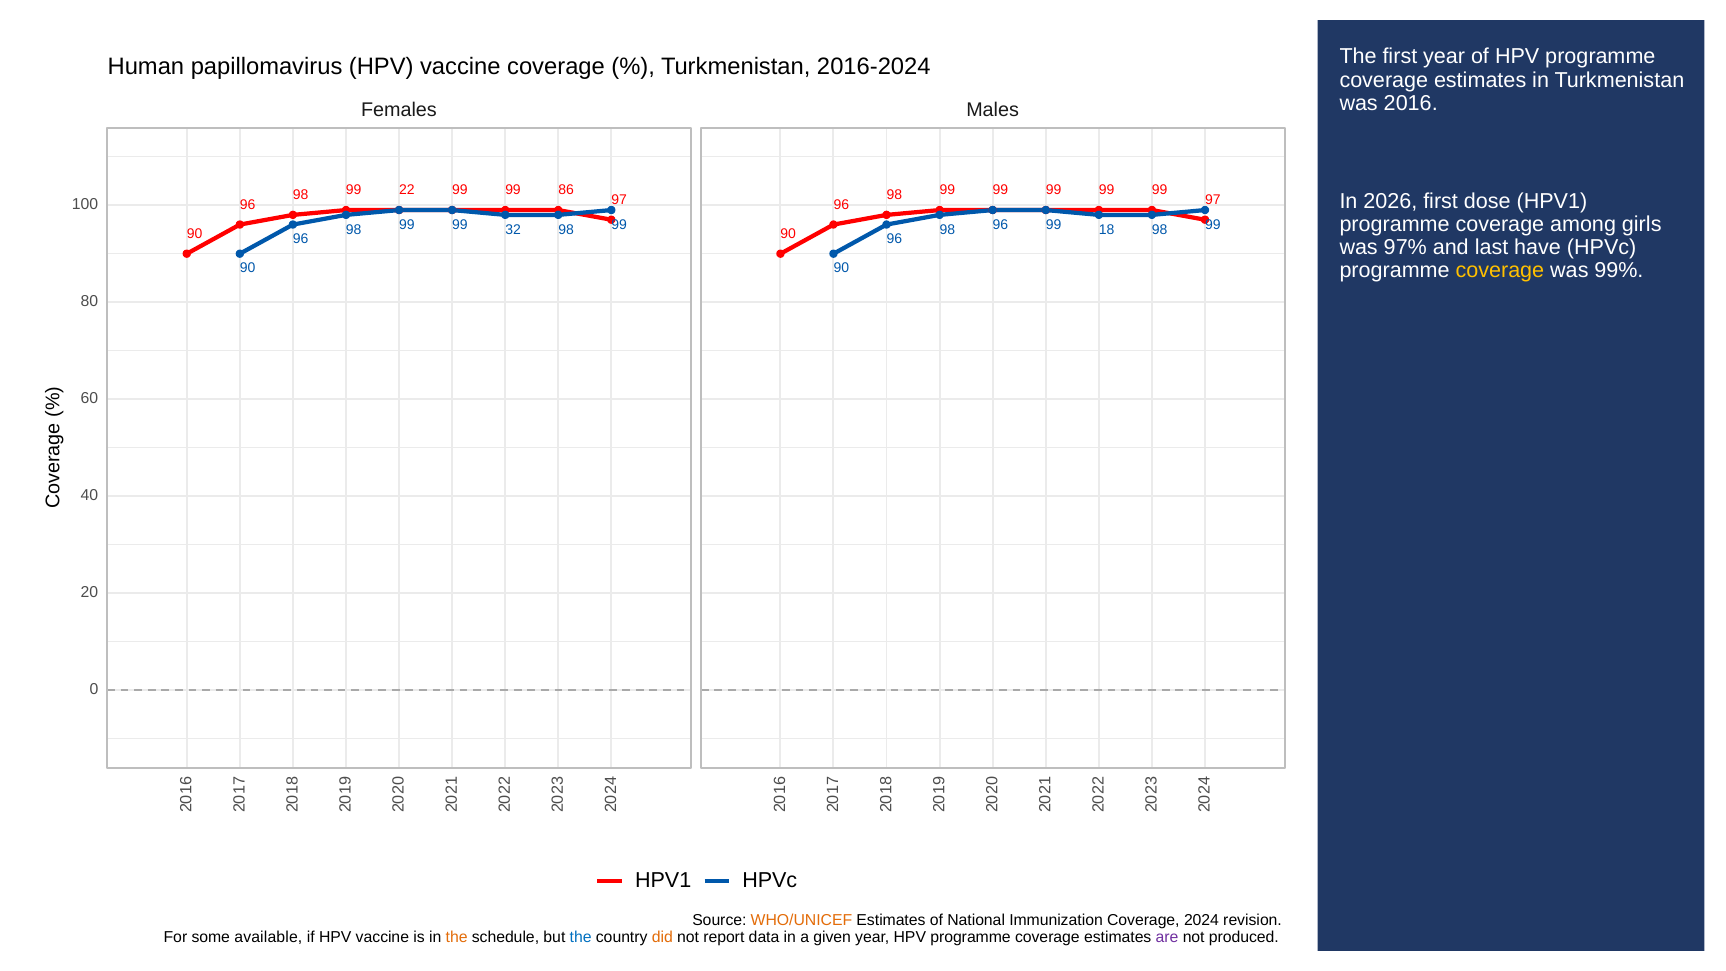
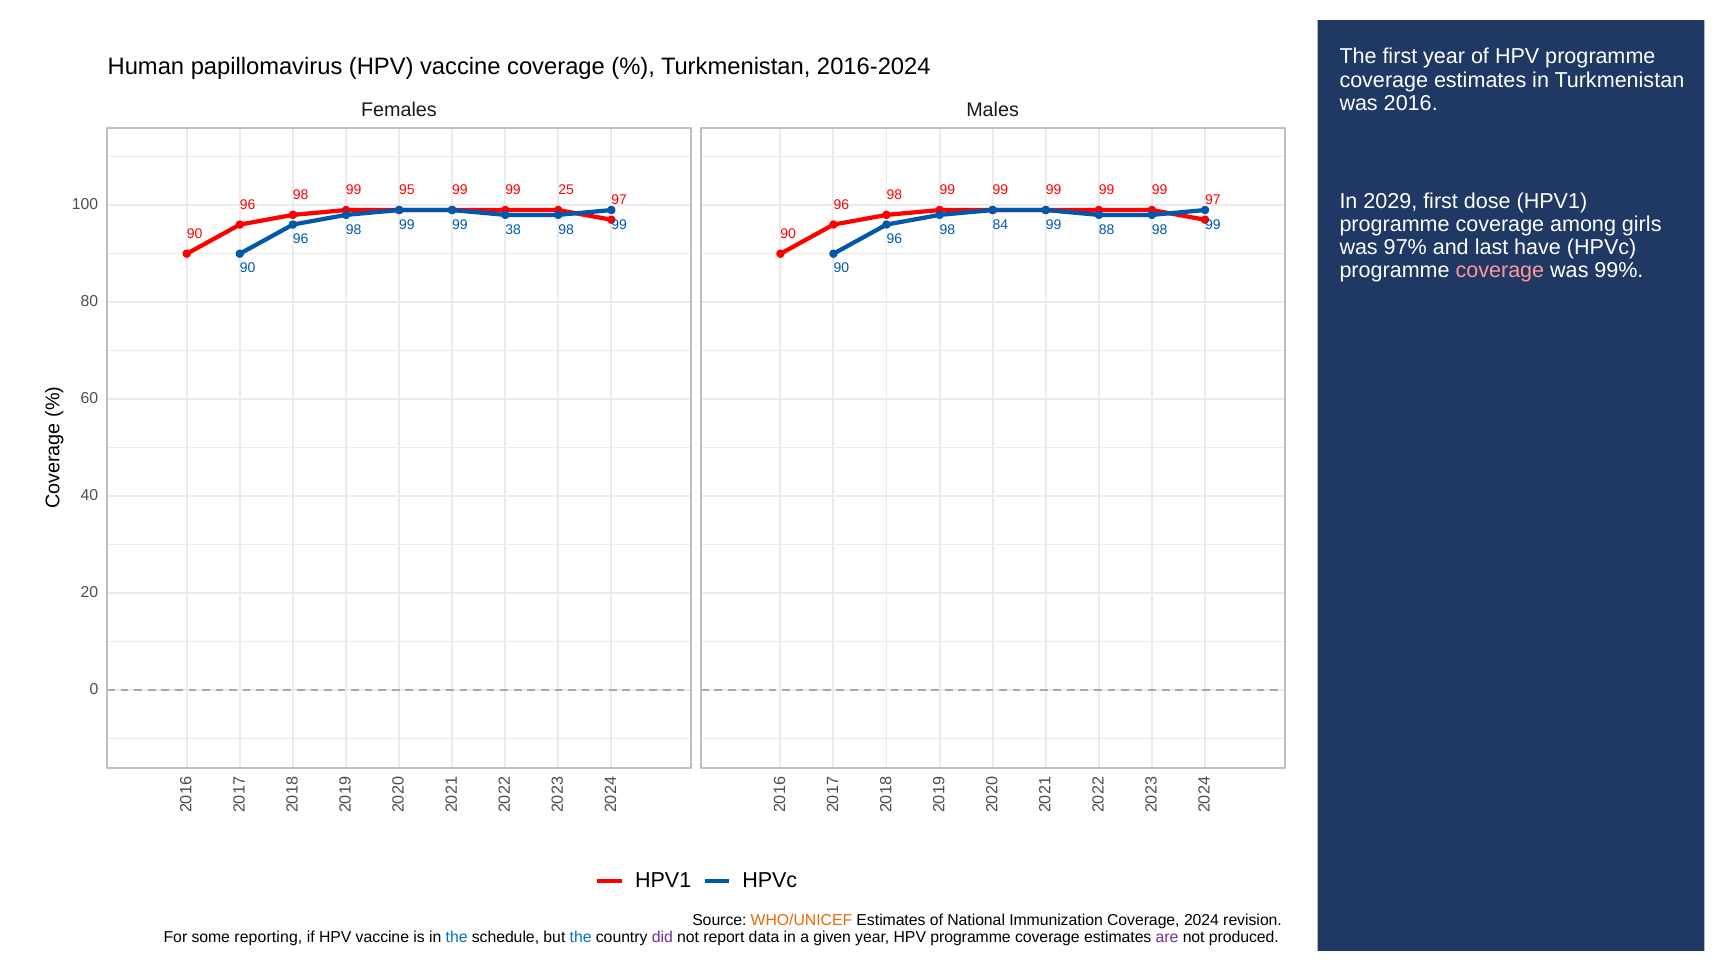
22: 22 -> 95
86: 86 -> 25
2026: 2026 -> 2029
32: 32 -> 38
98 96: 96 -> 84
18: 18 -> 88
coverage at (1500, 271) colour: yellow -> pink
available: available -> reporting
the at (457, 937) colour: orange -> blue
did colour: orange -> purple
